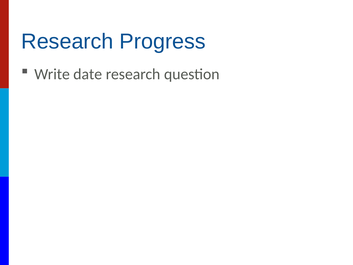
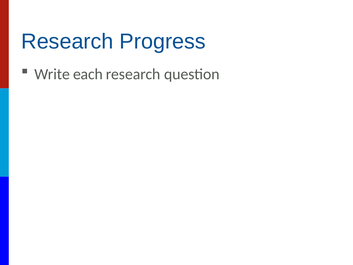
date: date -> each
